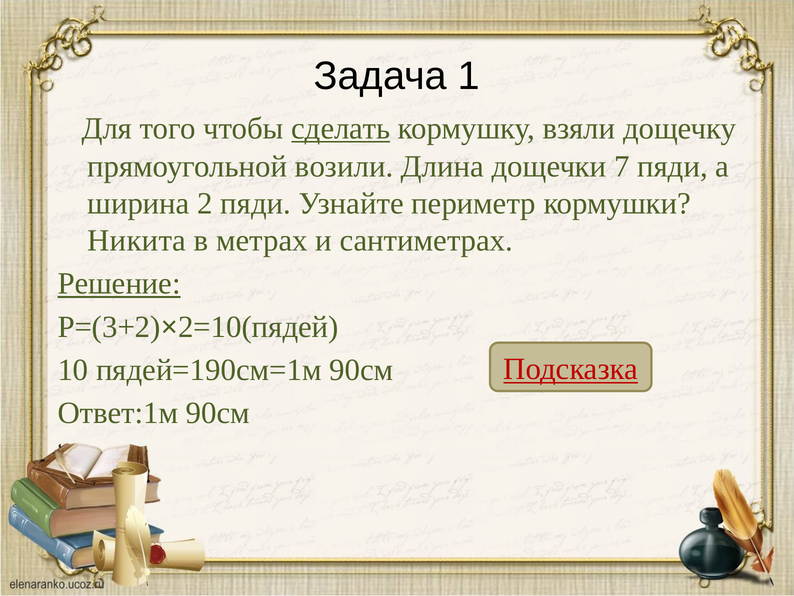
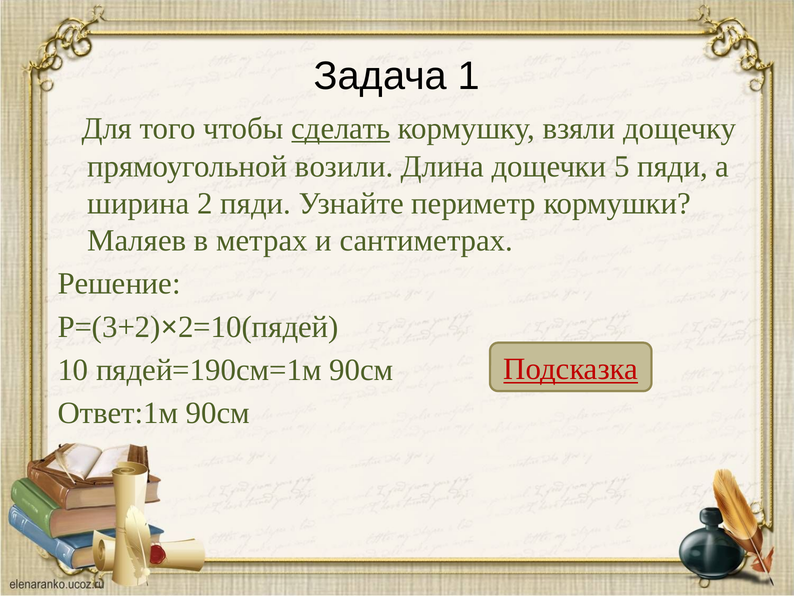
7: 7 -> 5
Никита: Никита -> Маляев
Решение underline: present -> none
